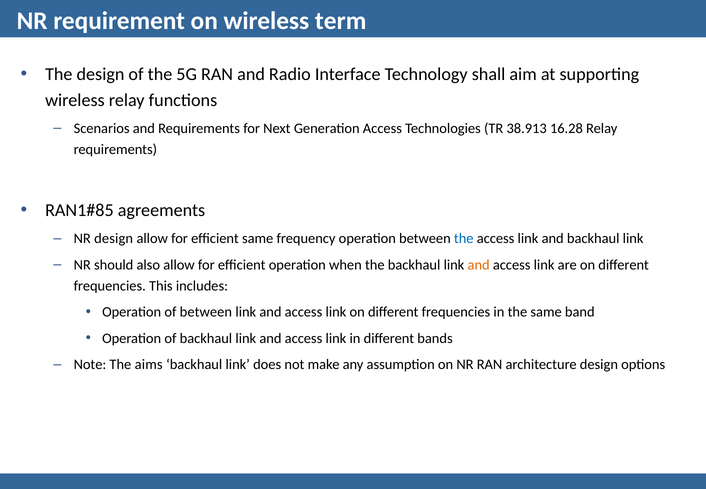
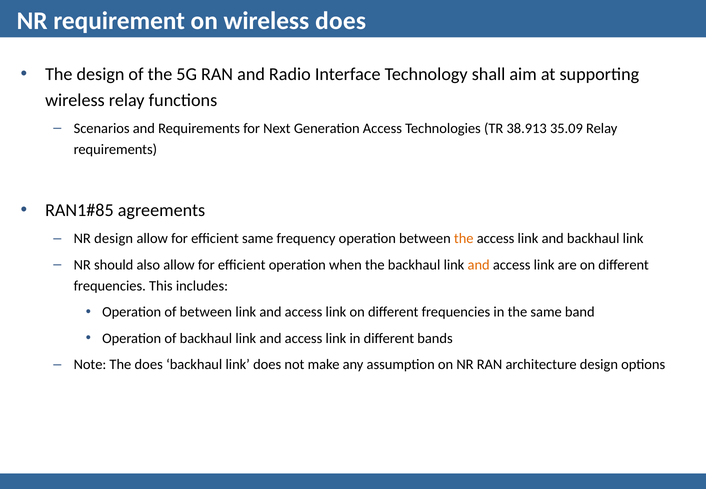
wireless term: term -> does
16.28: 16.28 -> 35.09
the at (464, 239) colour: blue -> orange
The aims: aims -> does
